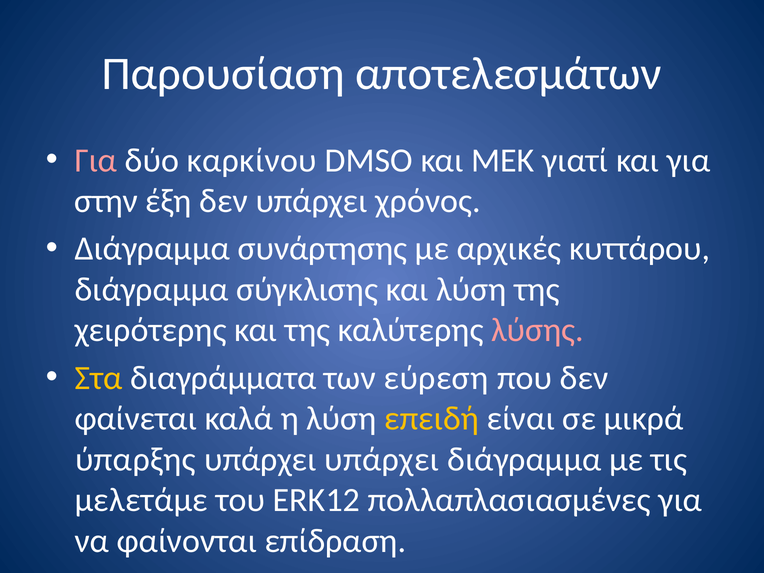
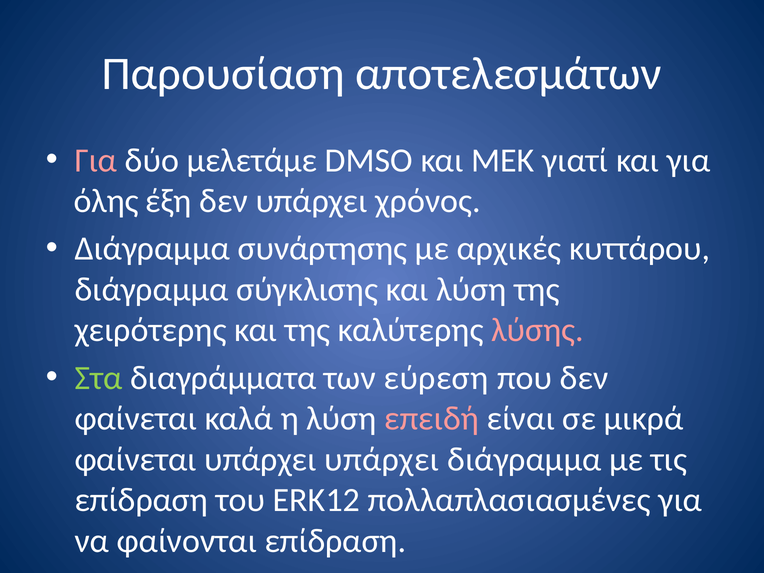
καρκίνου: καρκίνου -> μελετάμε
στην: στην -> όλης
Στα colour: yellow -> light green
επειδή colour: yellow -> pink
ύπαρξης at (135, 459): ύπαρξης -> φαίνεται
μελετάμε at (141, 500): μελετάμε -> επίδραση
